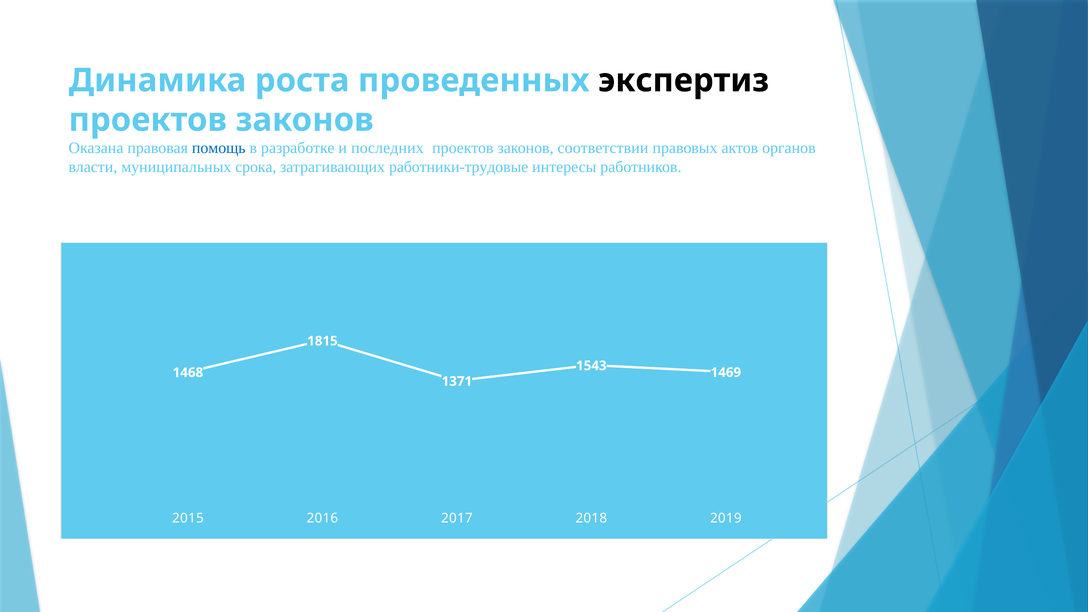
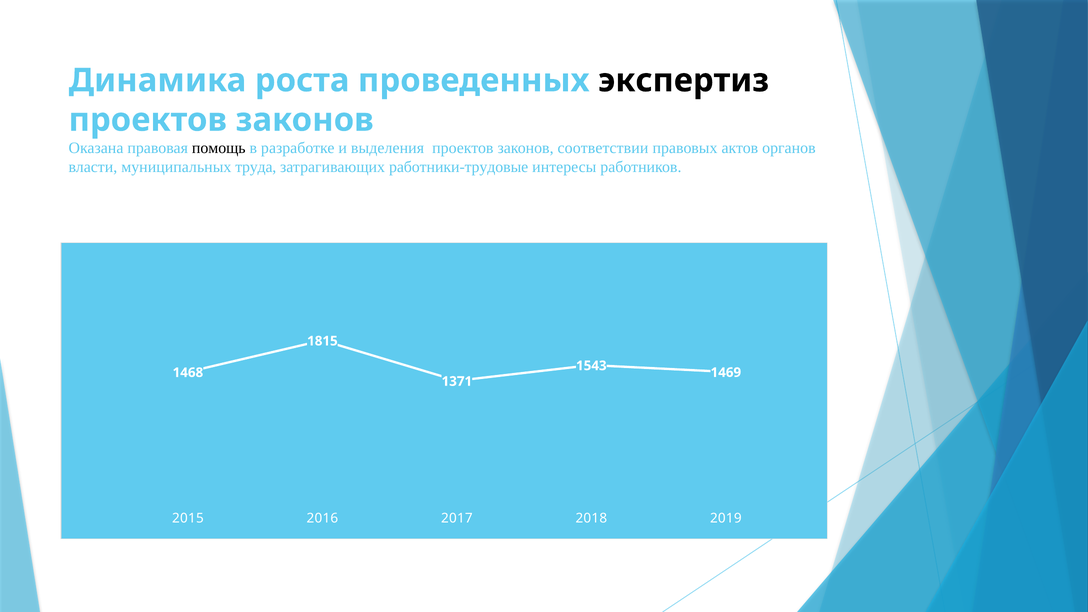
помощь colour: blue -> black
последних: последних -> выделения
срока: срока -> труда
